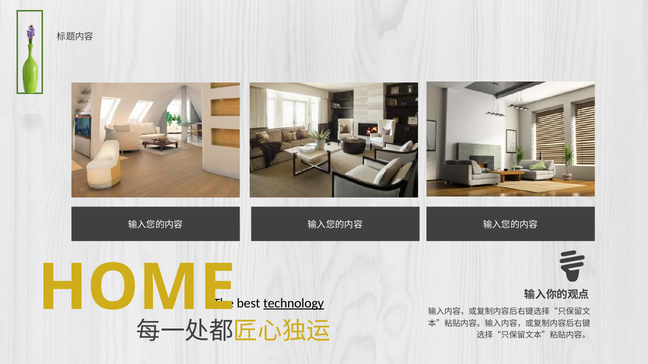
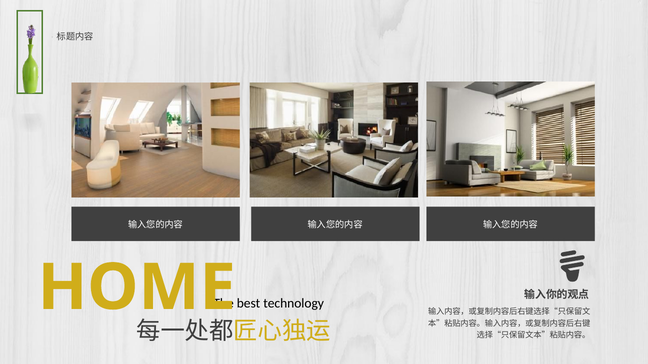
technology underline: present -> none
